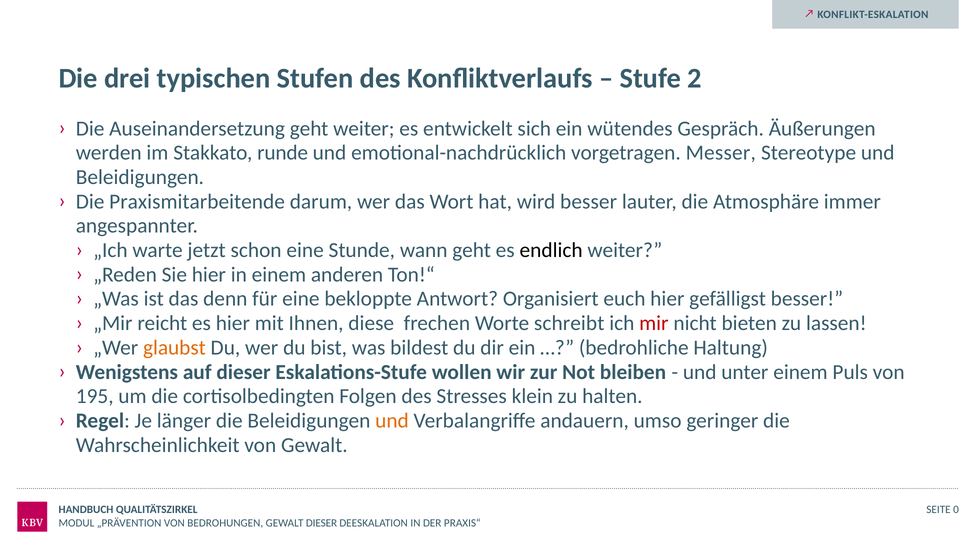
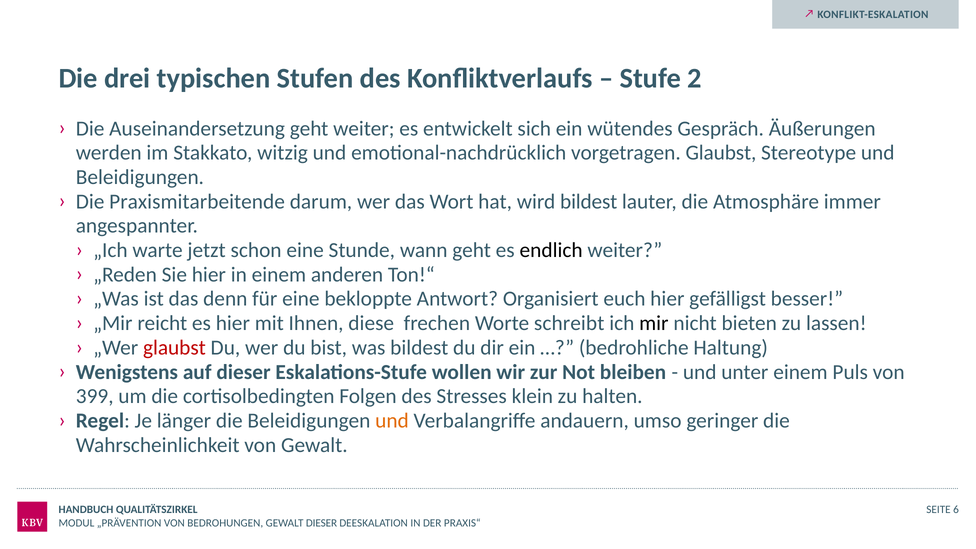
runde: runde -> witzig
vorgetragen Messer: Messer -> Glaubst
wird besser: besser -> bildest
mir colour: red -> black
glaubst at (174, 348) colour: orange -> red
195: 195 -> 399
0: 0 -> 6
